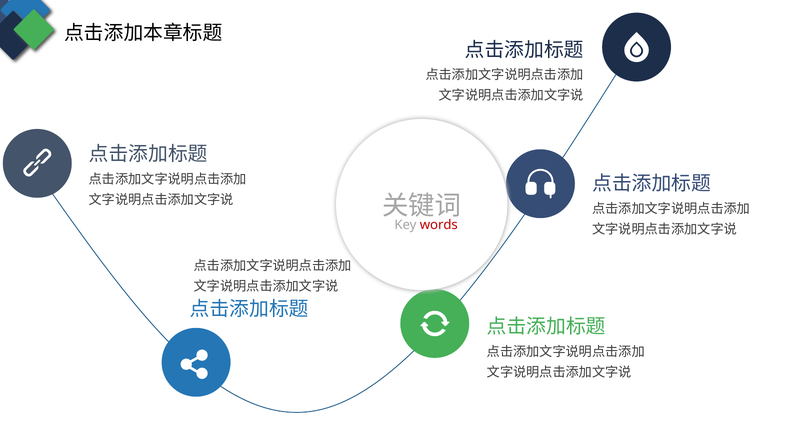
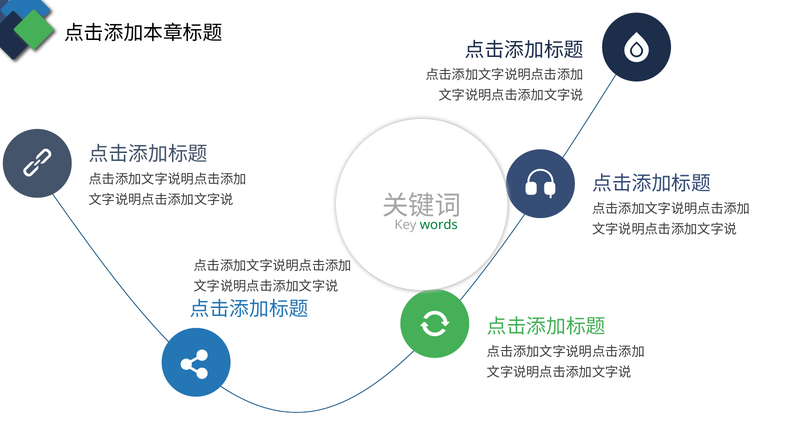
words colour: red -> green
